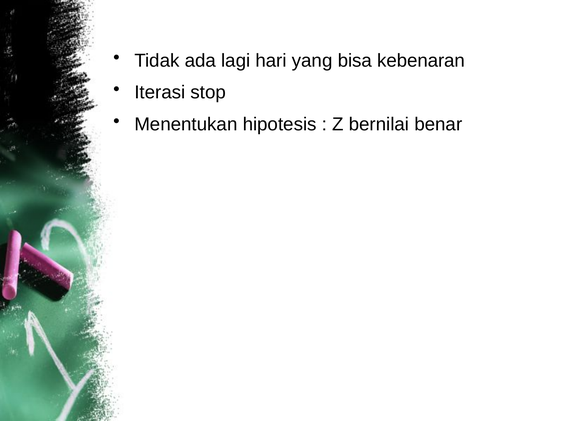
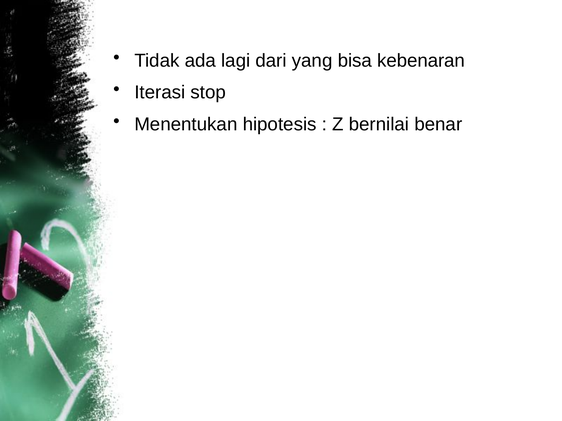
hari: hari -> dari
